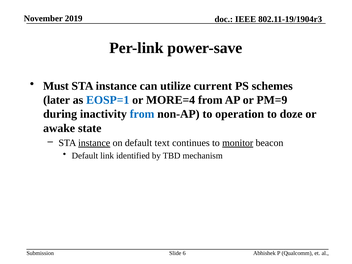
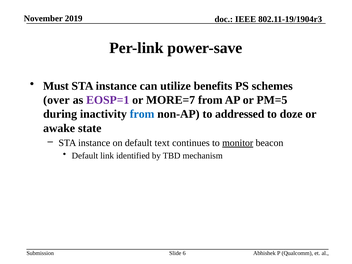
current: current -> benefits
later: later -> over
EOSP=1 colour: blue -> purple
MORE=4: MORE=4 -> MORE=7
PM=9: PM=9 -> PM=5
operation: operation -> addressed
instance at (94, 143) underline: present -> none
